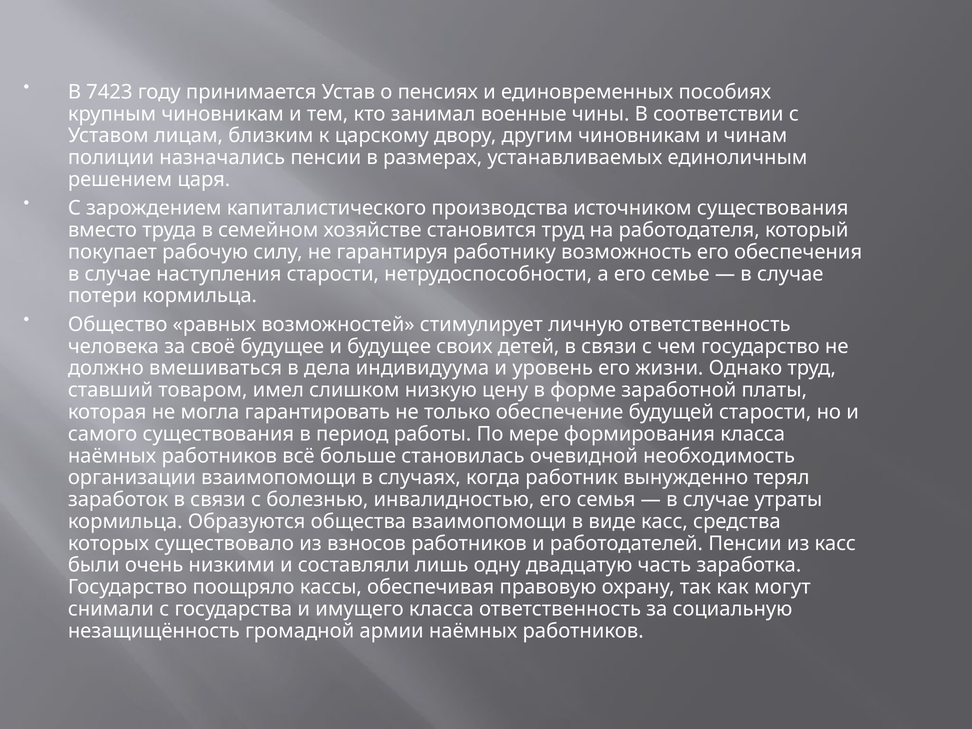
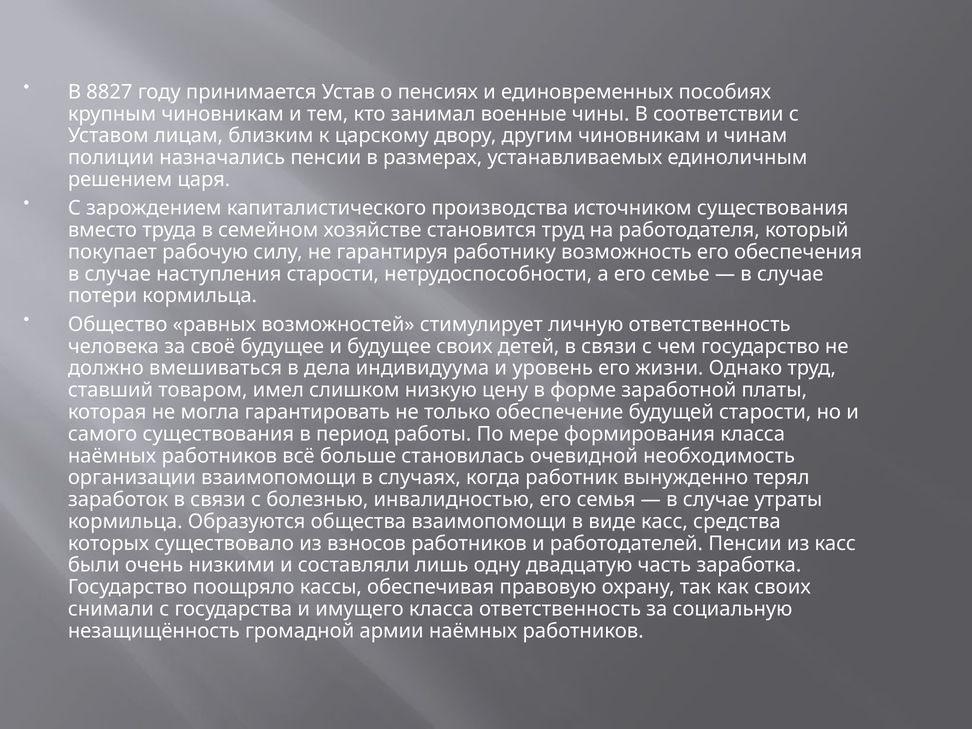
7423: 7423 -> 8827
как могут: могут -> своих
